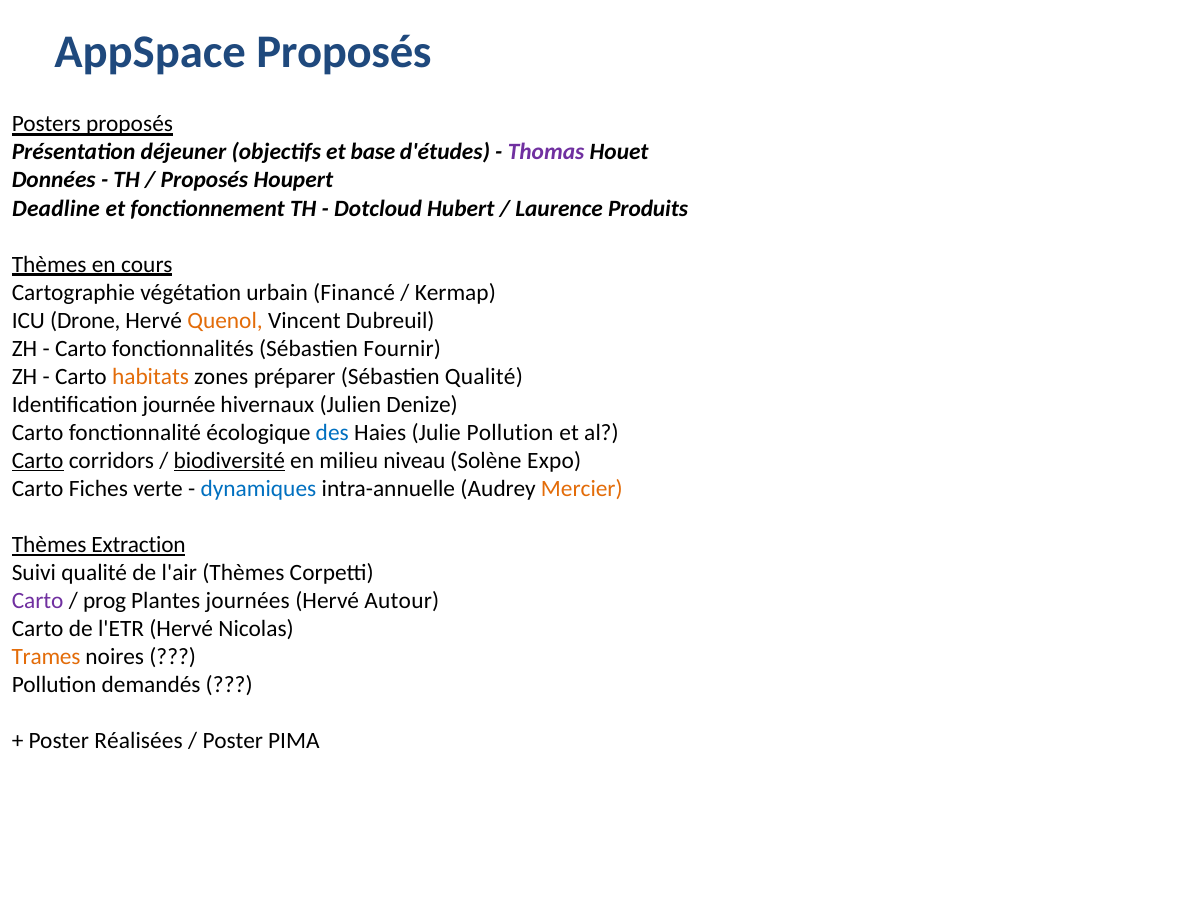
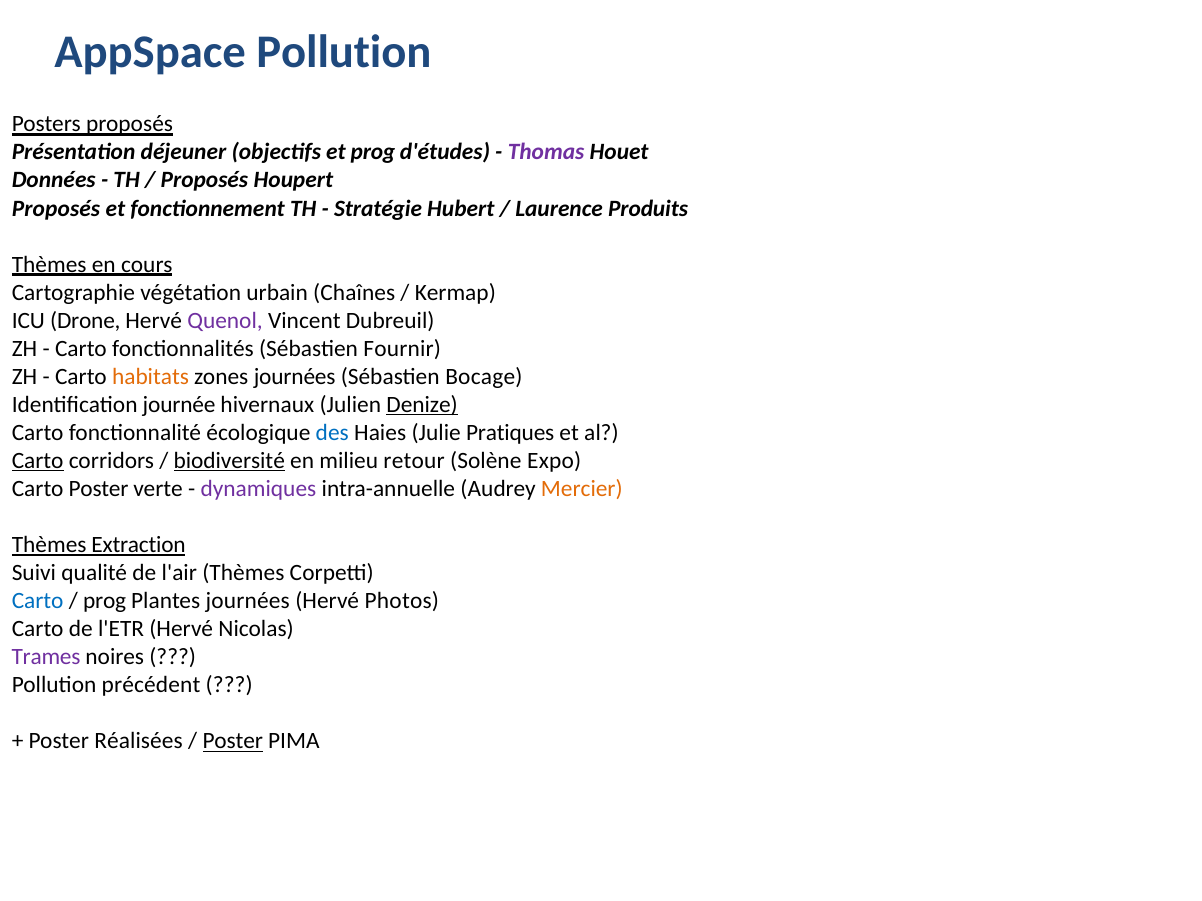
AppSpace Proposés: Proposés -> Pollution
et base: base -> prog
Deadline at (56, 208): Deadline -> Proposés
Dotcloud: Dotcloud -> Stratégie
Financé: Financé -> Chaînes
Quenol colour: orange -> purple
zones préparer: préparer -> journées
Sébastien Qualité: Qualité -> Bocage
Denize underline: none -> present
Julie Pollution: Pollution -> Pratiques
niveau: niveau -> retour
Carto Fiches: Fiches -> Poster
dynamiques colour: blue -> purple
Carto at (38, 601) colour: purple -> blue
Autour: Autour -> Photos
Trames colour: orange -> purple
demandés: demandés -> précédent
Poster at (233, 742) underline: none -> present
